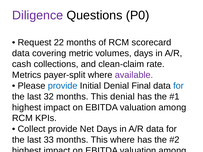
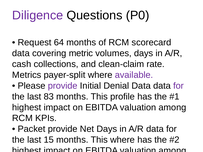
22: 22 -> 64
provide at (63, 86) colour: blue -> purple
Denial Final: Final -> Data
for at (179, 86) colour: blue -> purple
32: 32 -> 83
This denial: denial -> profile
Collect at (32, 129): Collect -> Packet
33: 33 -> 15
